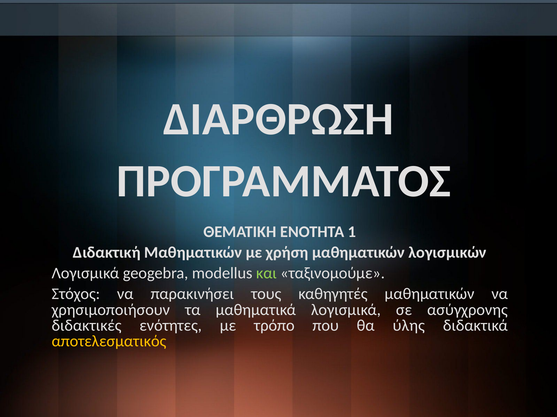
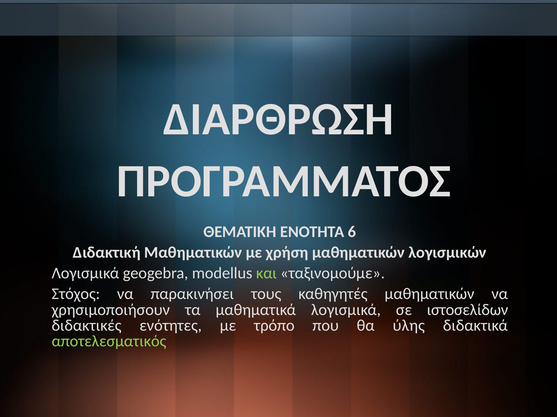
1: 1 -> 6
ασύγχρονης: ασύγχρονης -> ιστοσελίδων
αποτελεσματικός colour: yellow -> light green
